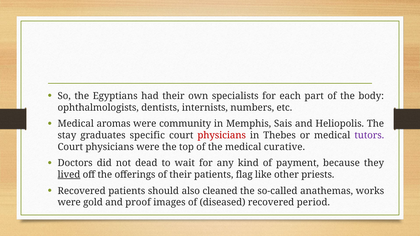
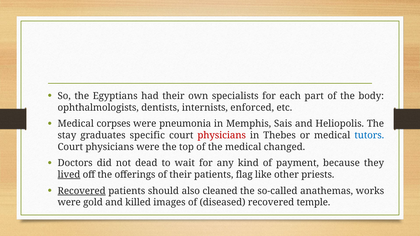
numbers: numbers -> enforced
aromas: aromas -> corpses
community: community -> pneumonia
tutors colour: purple -> blue
curative: curative -> changed
Recovered at (82, 191) underline: none -> present
proof: proof -> killed
period: period -> temple
